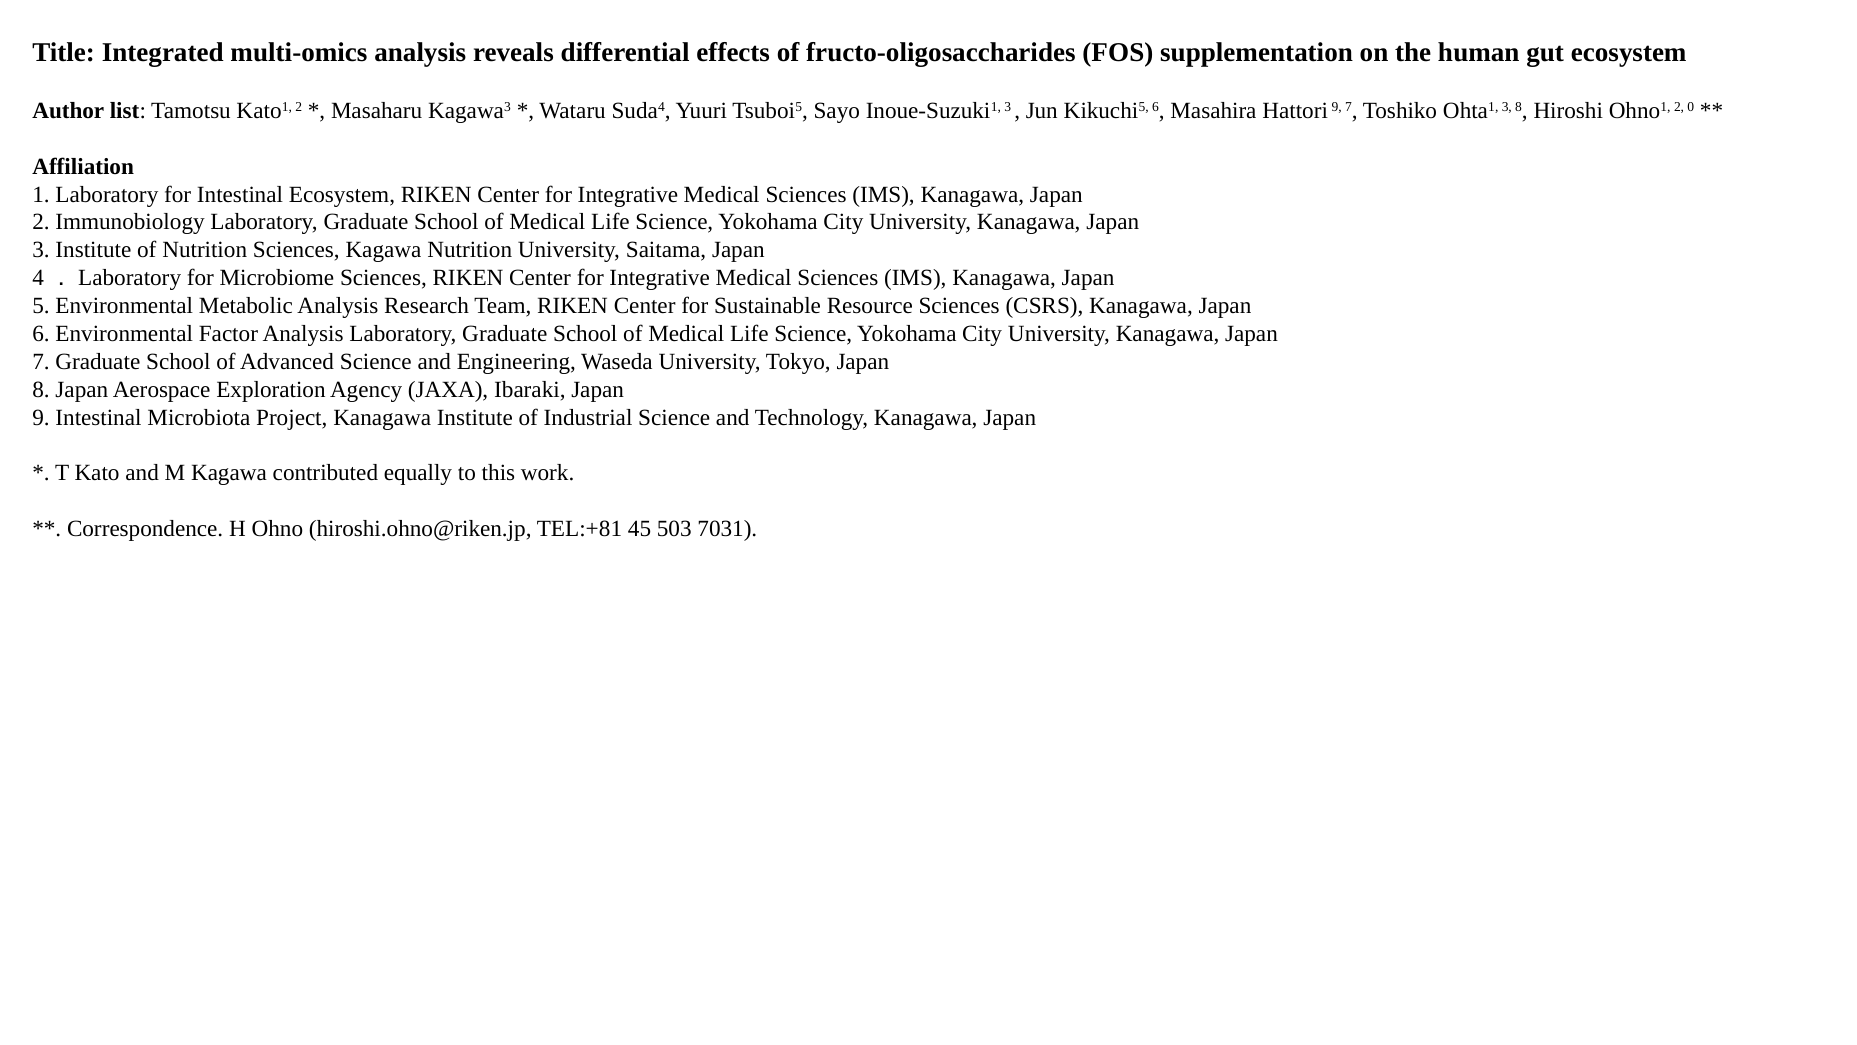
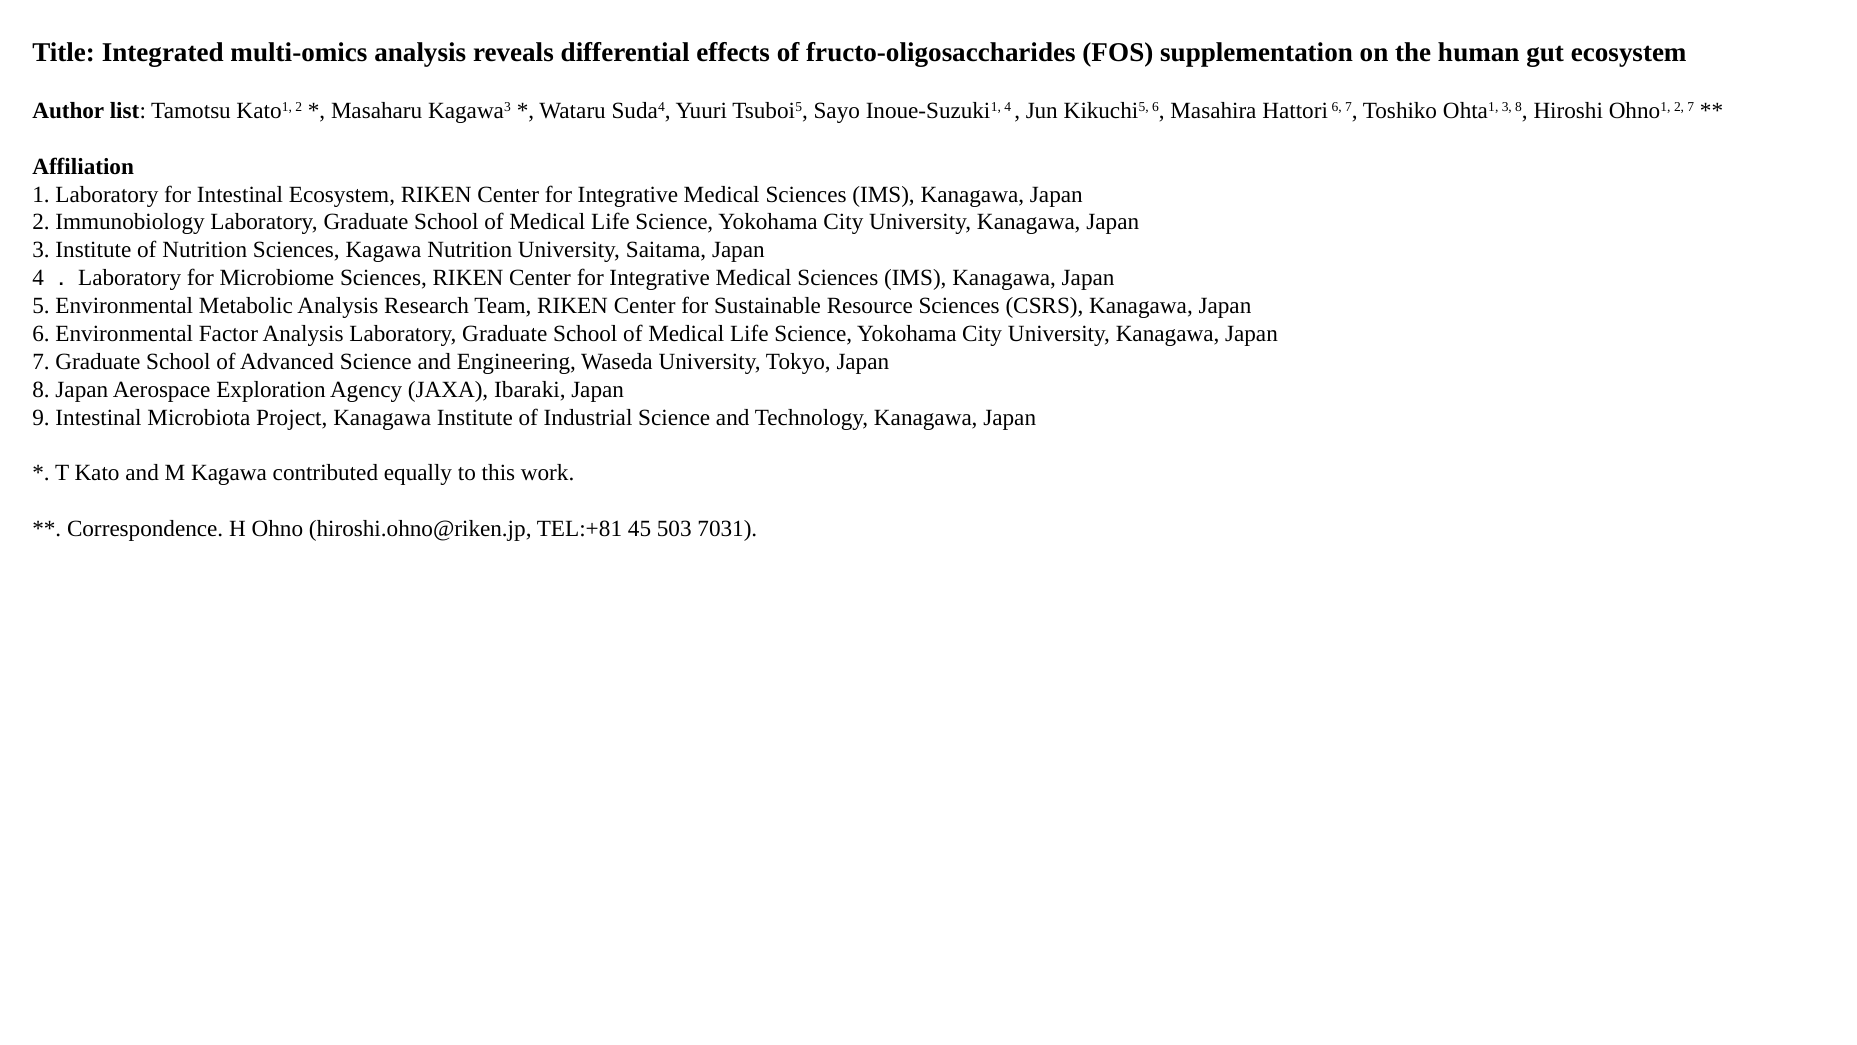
Inoue-Suzuki1 3: 3 -> 4
Hattori 9: 9 -> 6
2 0: 0 -> 7
